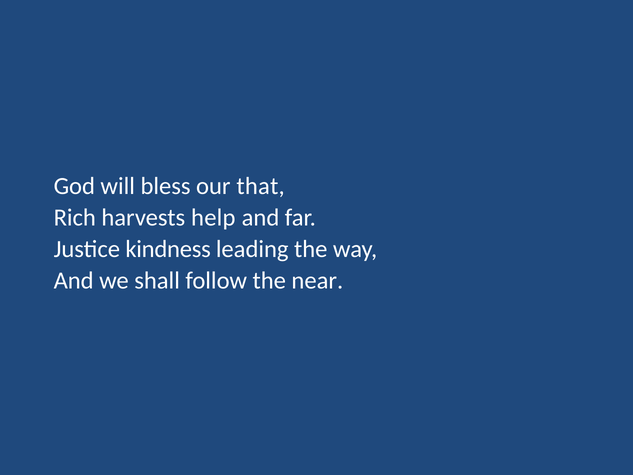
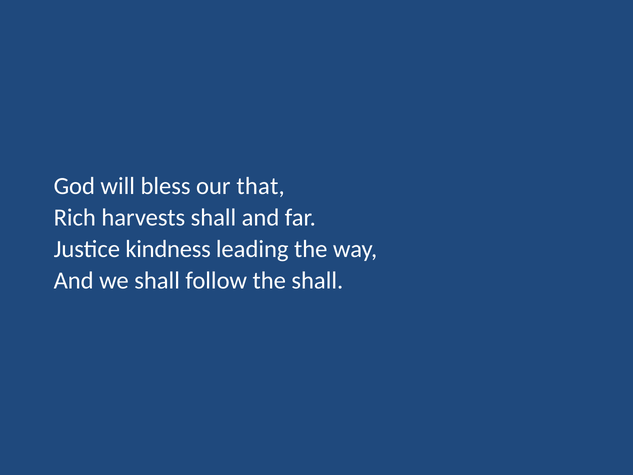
harvests help: help -> shall
the near: near -> shall
